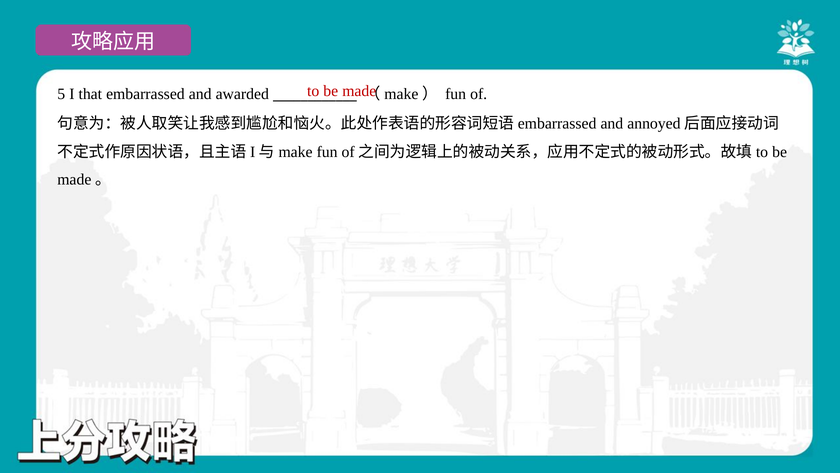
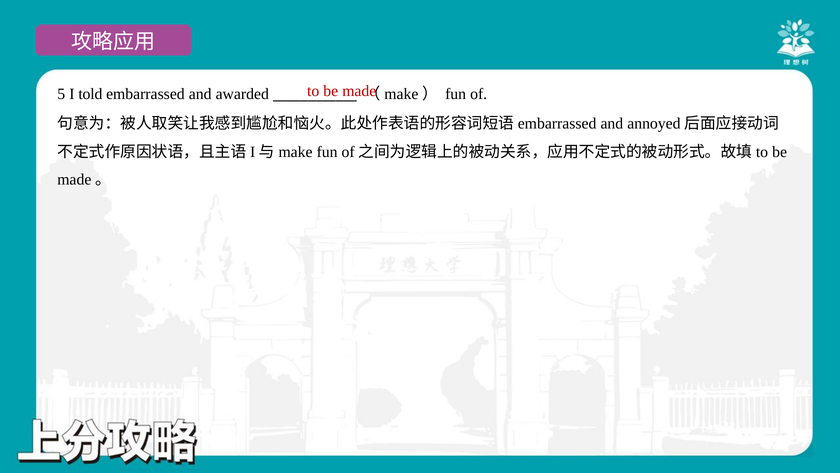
that: that -> told
